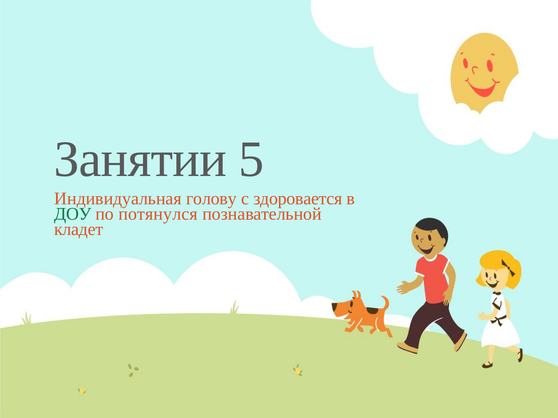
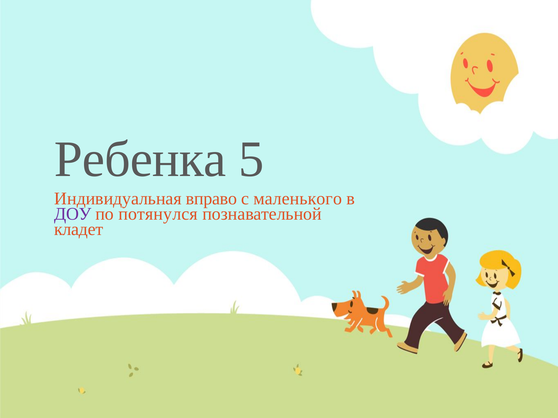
Занятии: Занятии -> Ребенка
голову: голову -> вправо
здоровается: здоровается -> маленького
ДОУ colour: green -> purple
